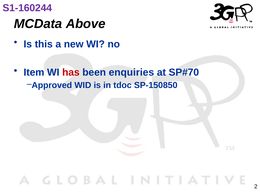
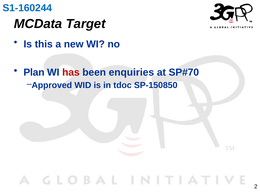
S1-160244 colour: purple -> blue
Above: Above -> Target
Item: Item -> Plan
